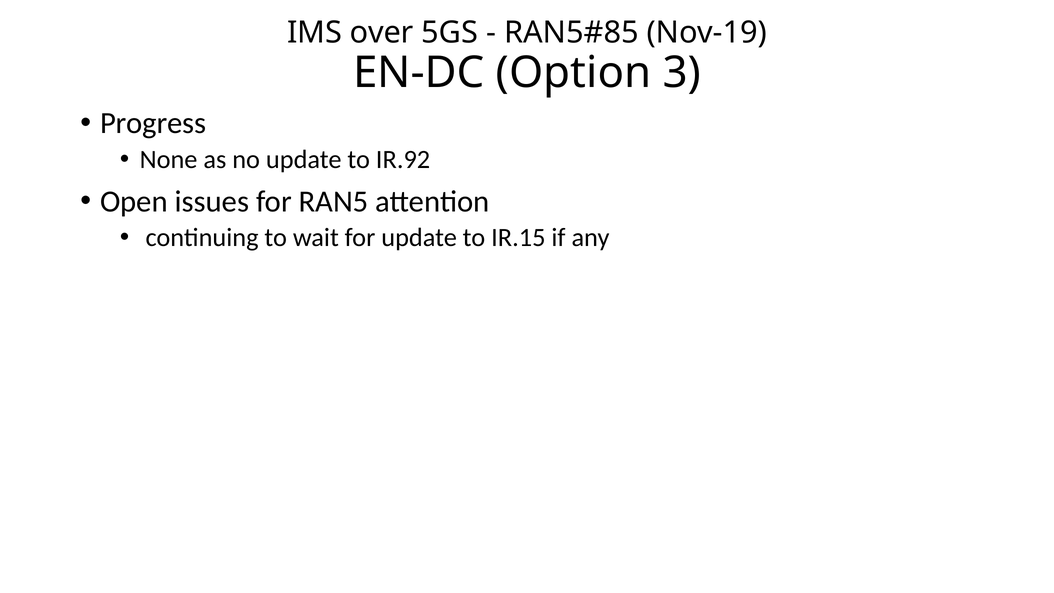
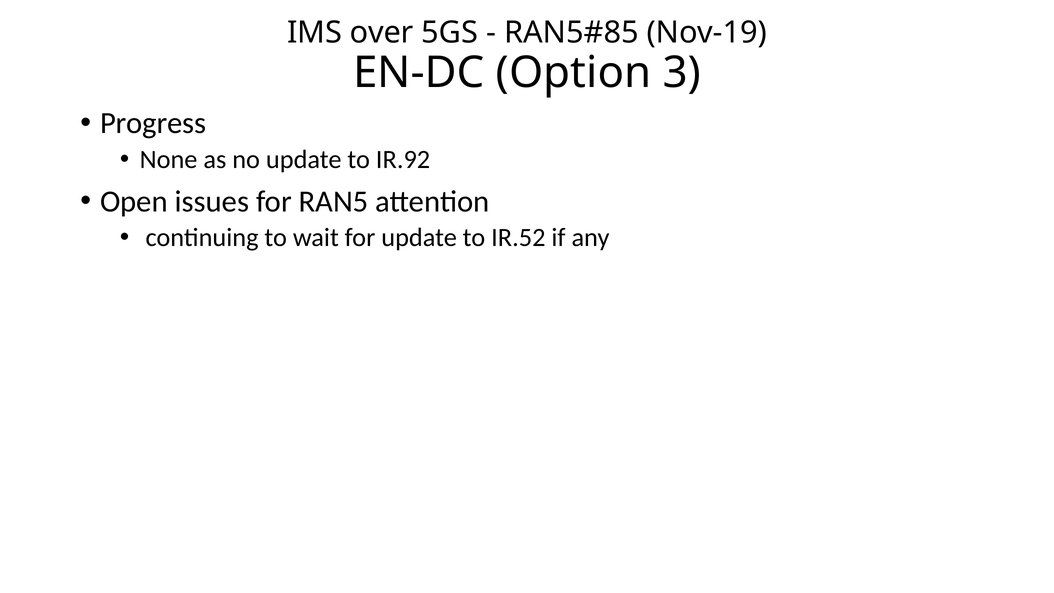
IR.15: IR.15 -> IR.52
